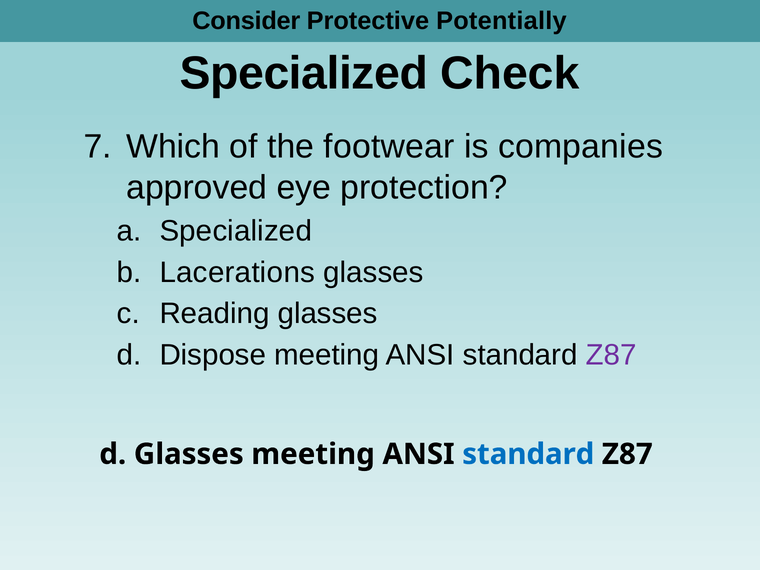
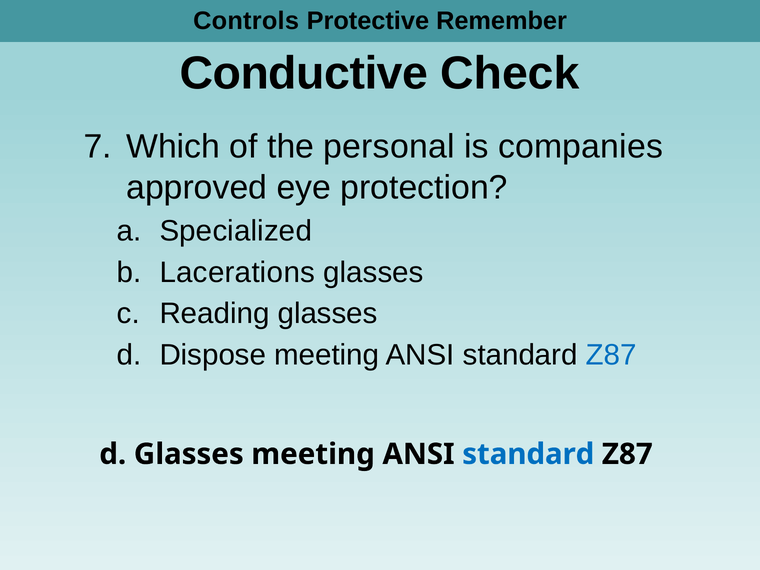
Consider: Consider -> Controls
Potentially: Potentially -> Remember
Specialized at (304, 74): Specialized -> Conductive
footwear: footwear -> personal
Z87 at (611, 355) colour: purple -> blue
